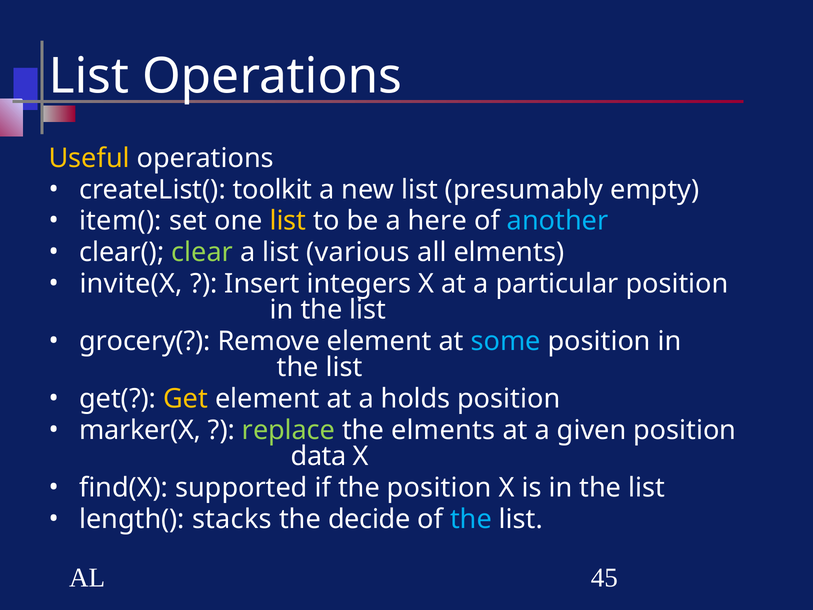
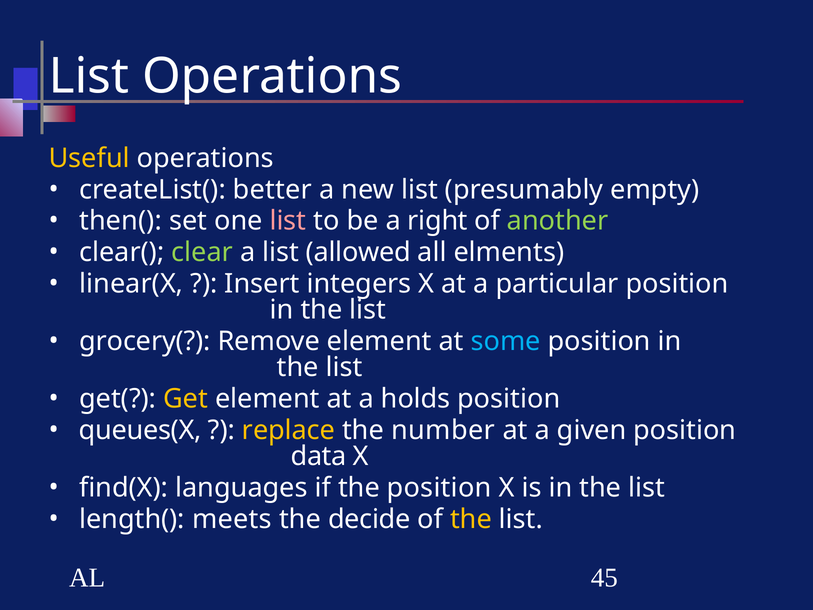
toolkit: toolkit -> better
item(: item( -> then(
list at (288, 221) colour: yellow -> pink
here: here -> right
another colour: light blue -> light green
various: various -> allowed
invite(X: invite(X -> linear(X
marker(X: marker(X -> queues(X
replace colour: light green -> yellow
the elments: elments -> number
supported: supported -> languages
stacks: stacks -> meets
the at (471, 519) colour: light blue -> yellow
